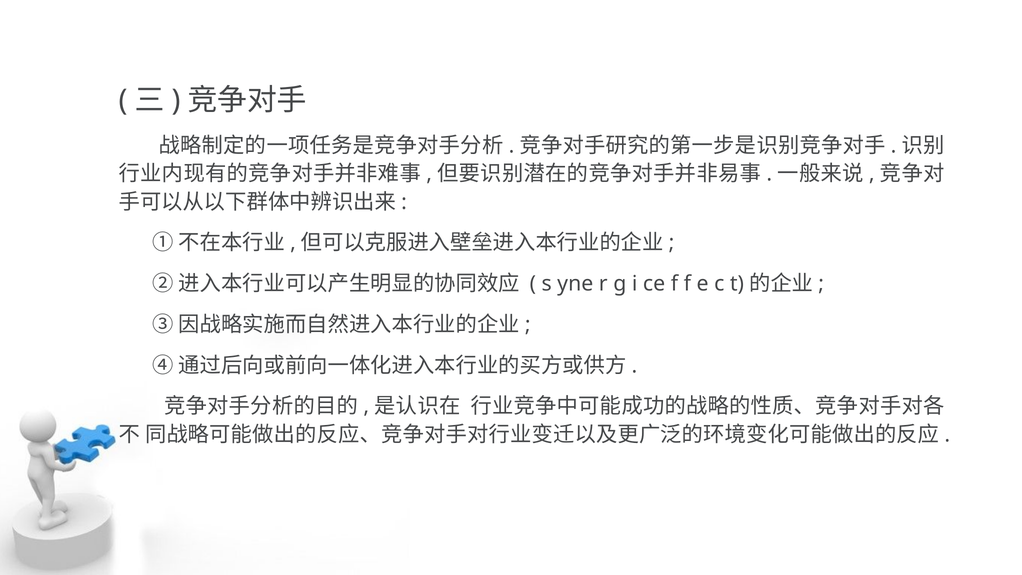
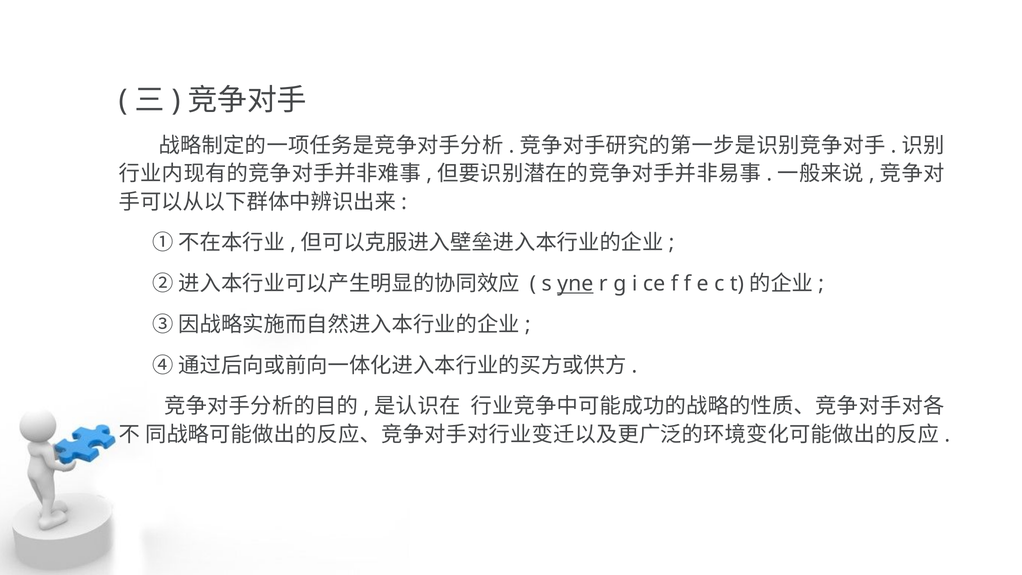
yne underline: none -> present
